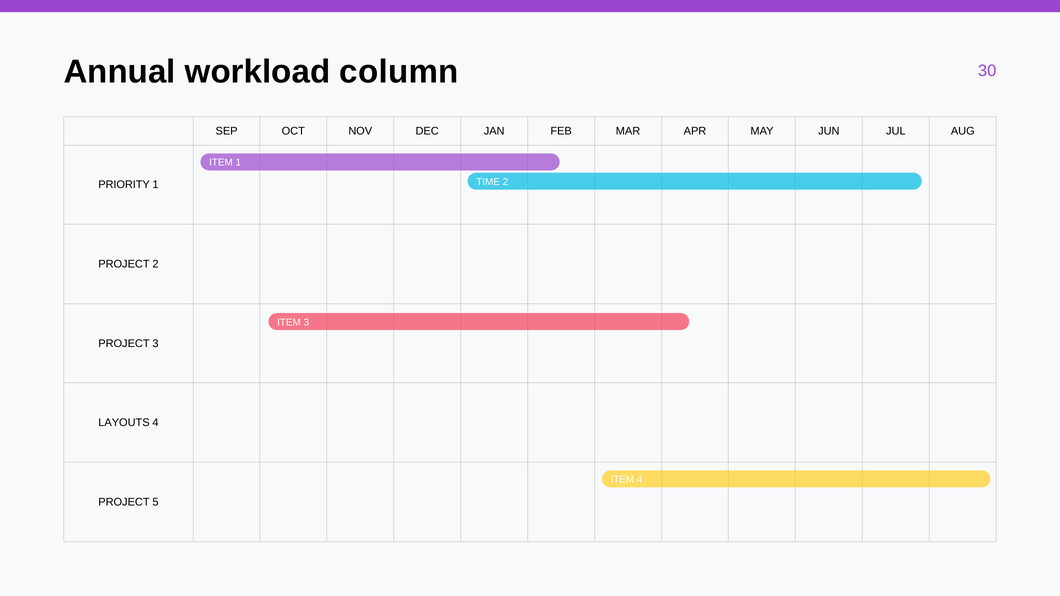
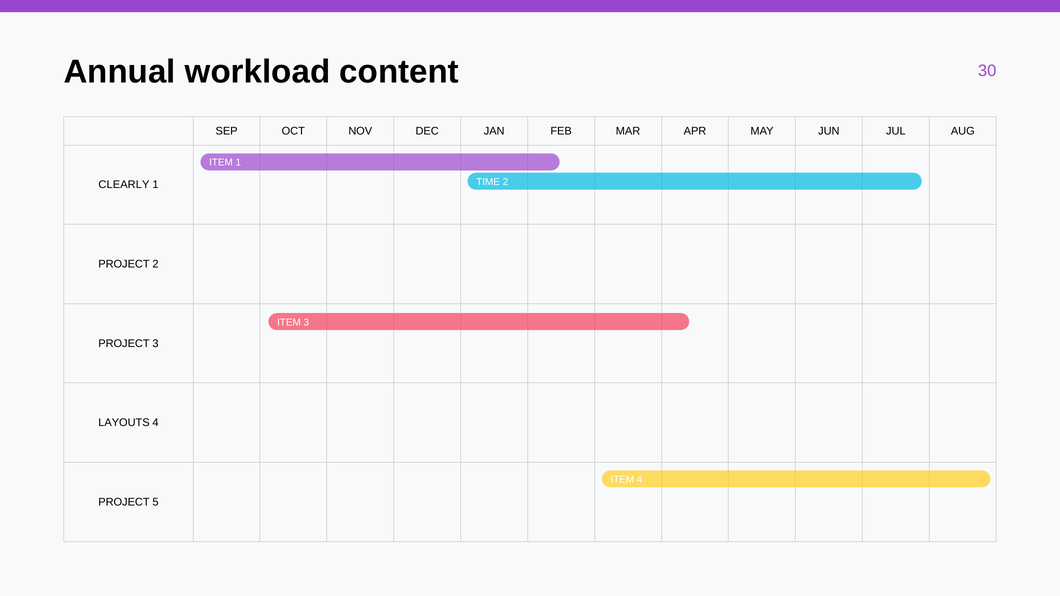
column: column -> content
PRIORITY: PRIORITY -> CLEARLY
